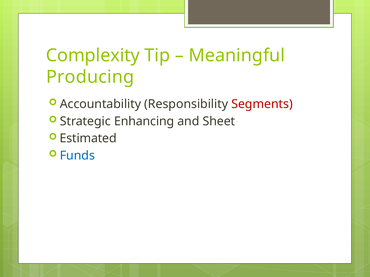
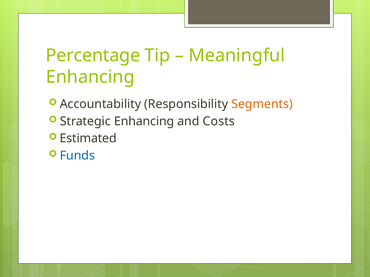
Complexity: Complexity -> Percentage
Producing at (90, 77): Producing -> Enhancing
Segments colour: red -> orange
Sheet: Sheet -> Costs
